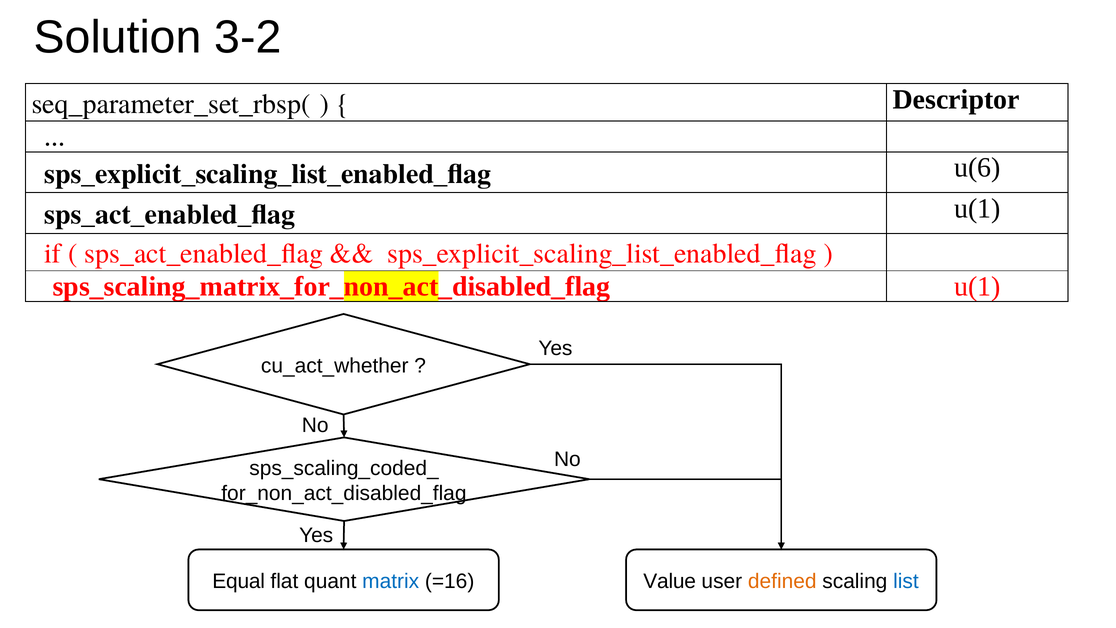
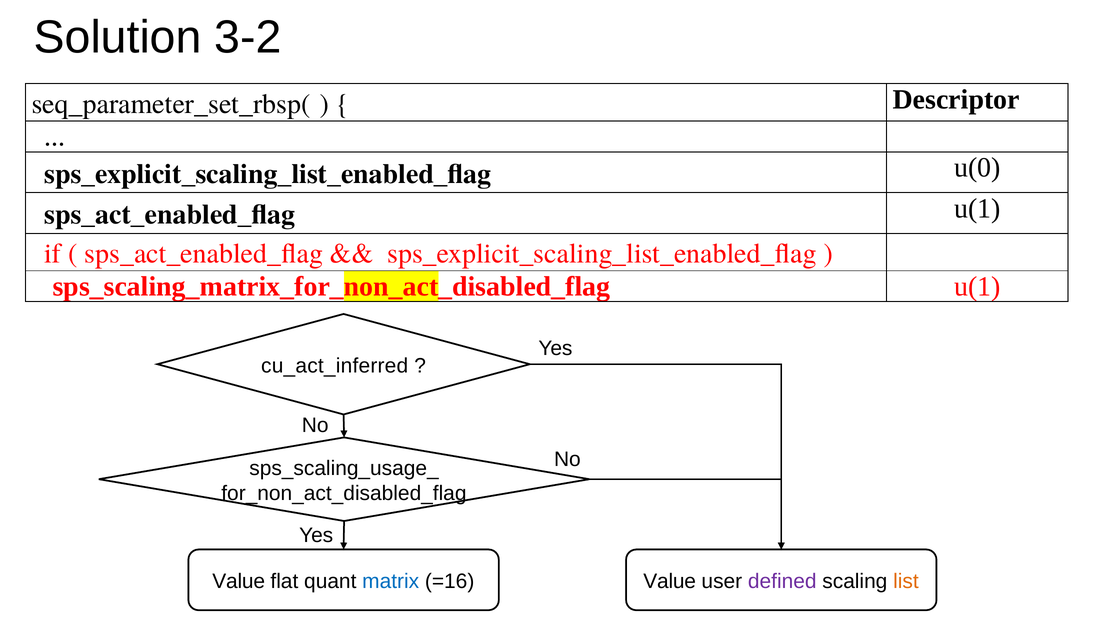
u(6: u(6 -> u(0
cu_act_whether: cu_act_whether -> cu_act_inferred
sps_scaling_coded_: sps_scaling_coded_ -> sps_scaling_usage_
Equal at (239, 581): Equal -> Value
defined colour: orange -> purple
list colour: blue -> orange
